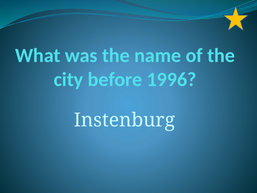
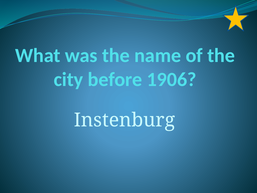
1996: 1996 -> 1906
